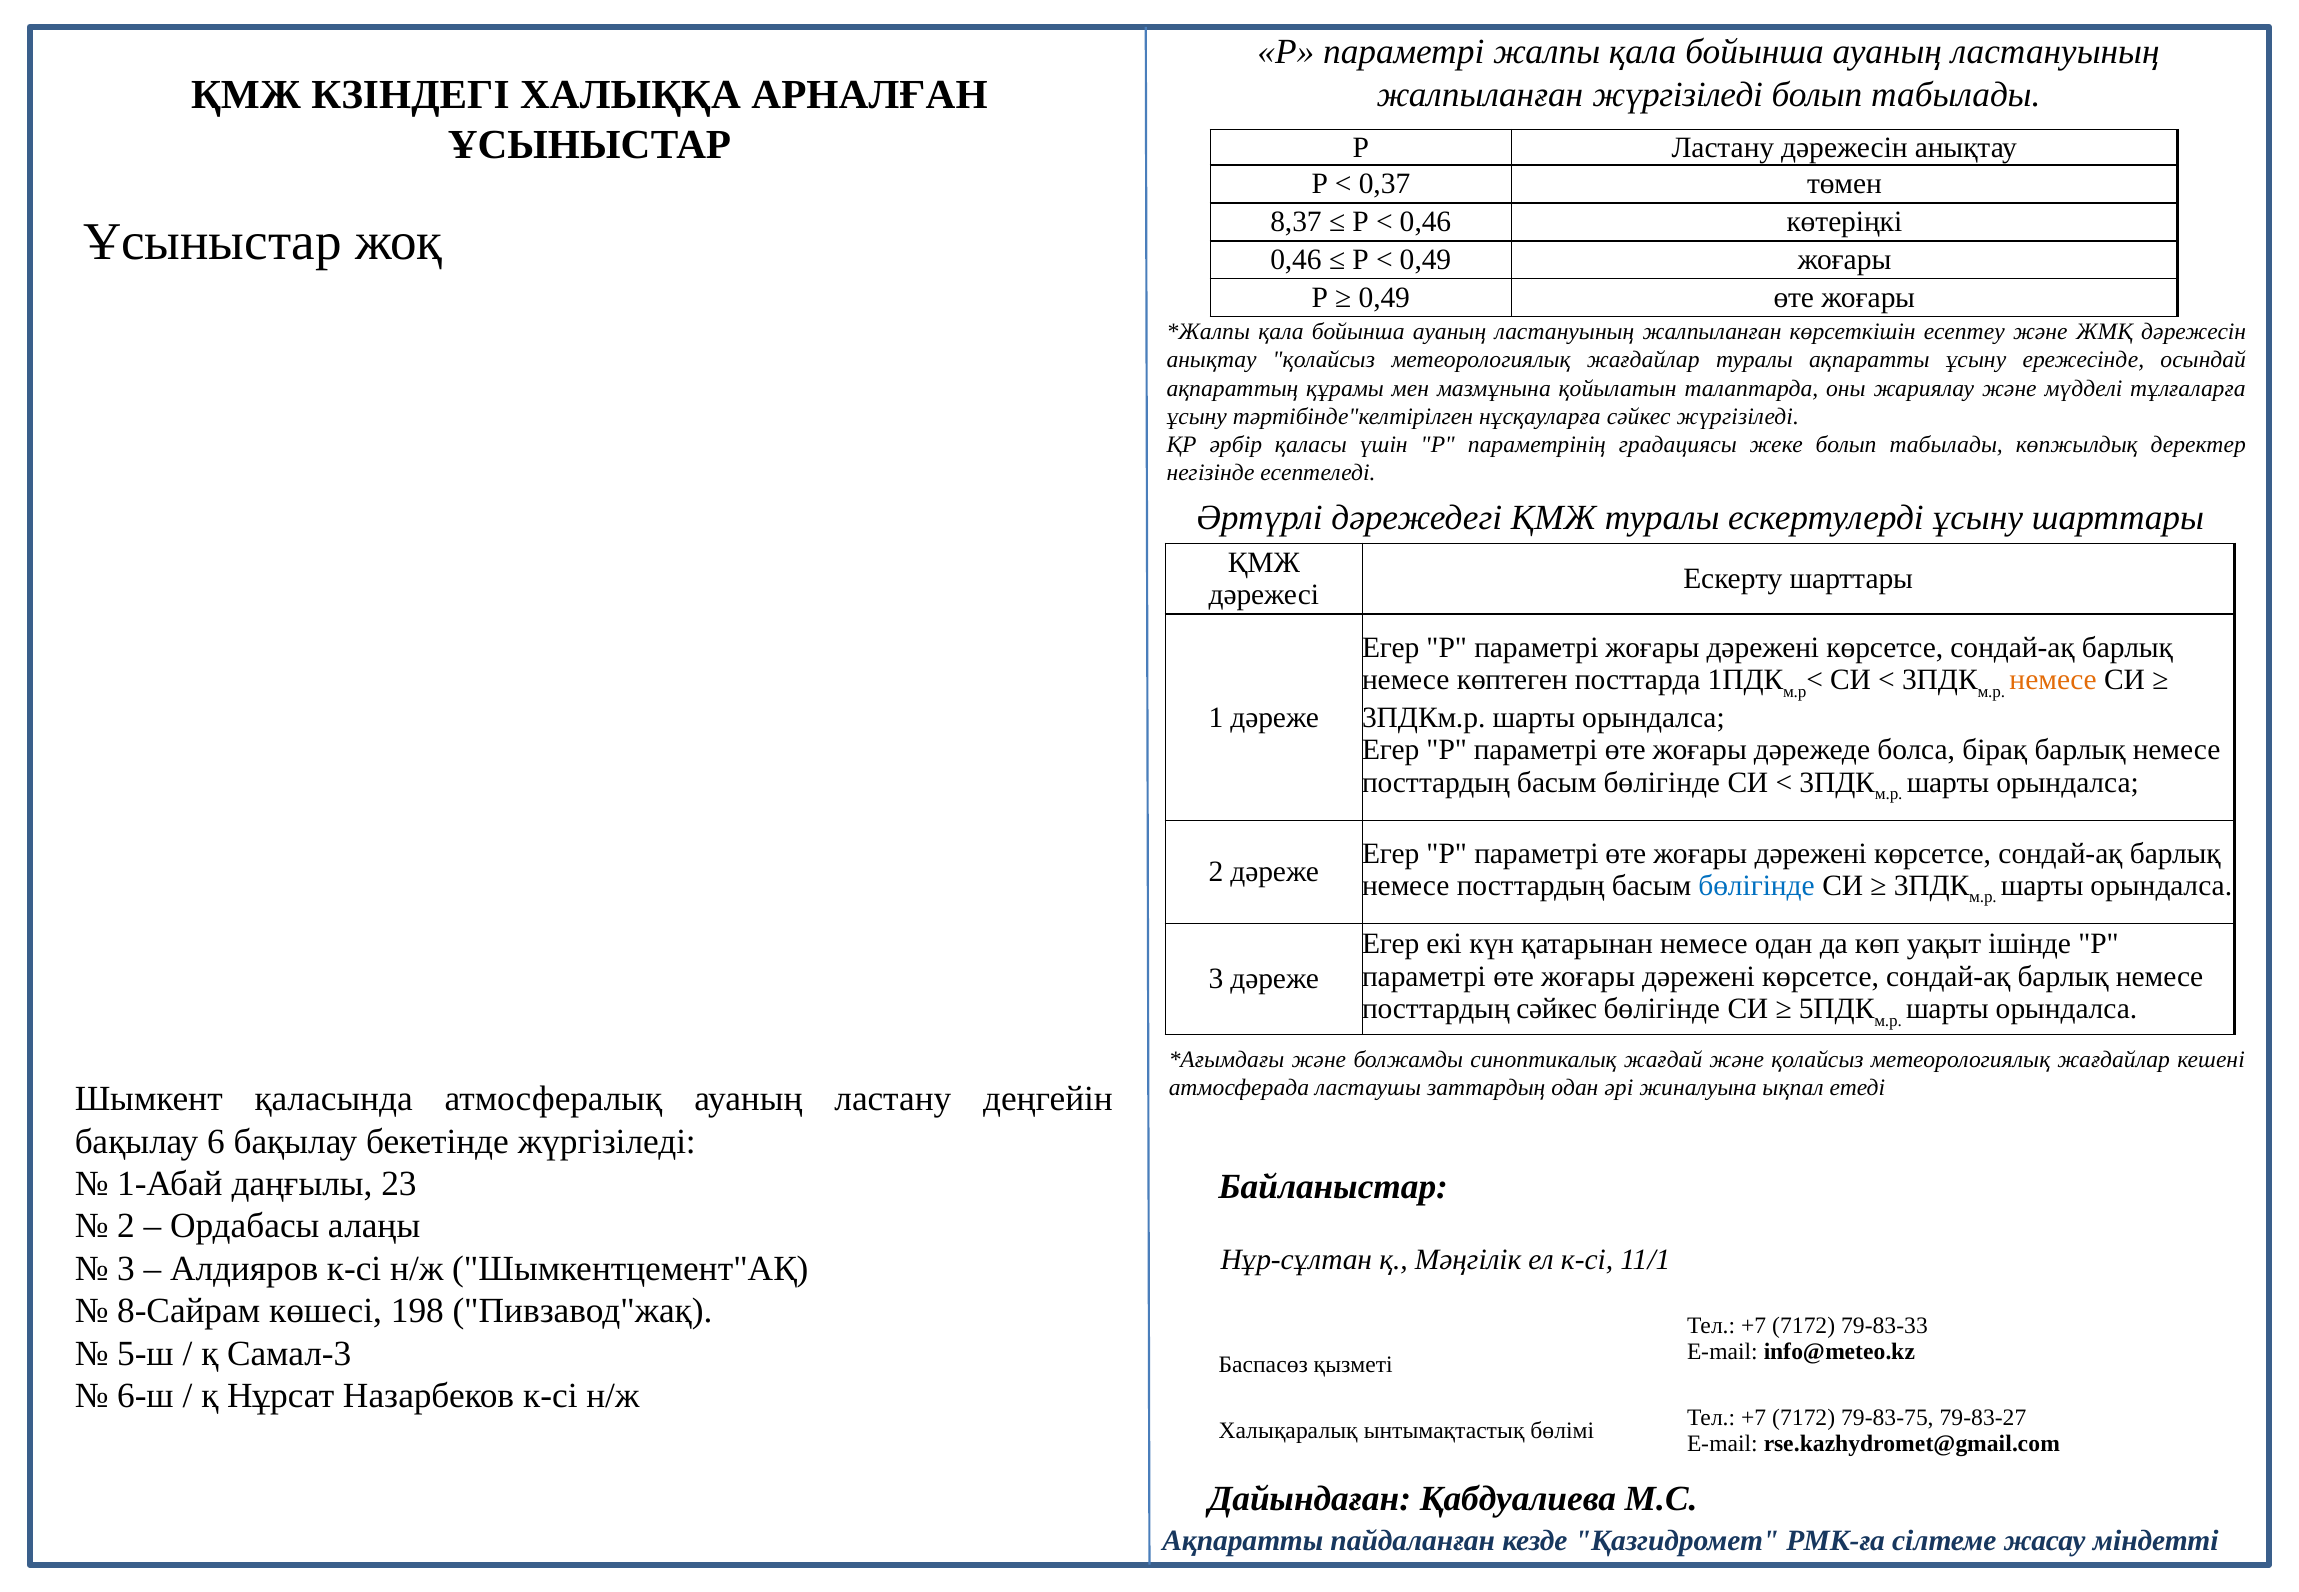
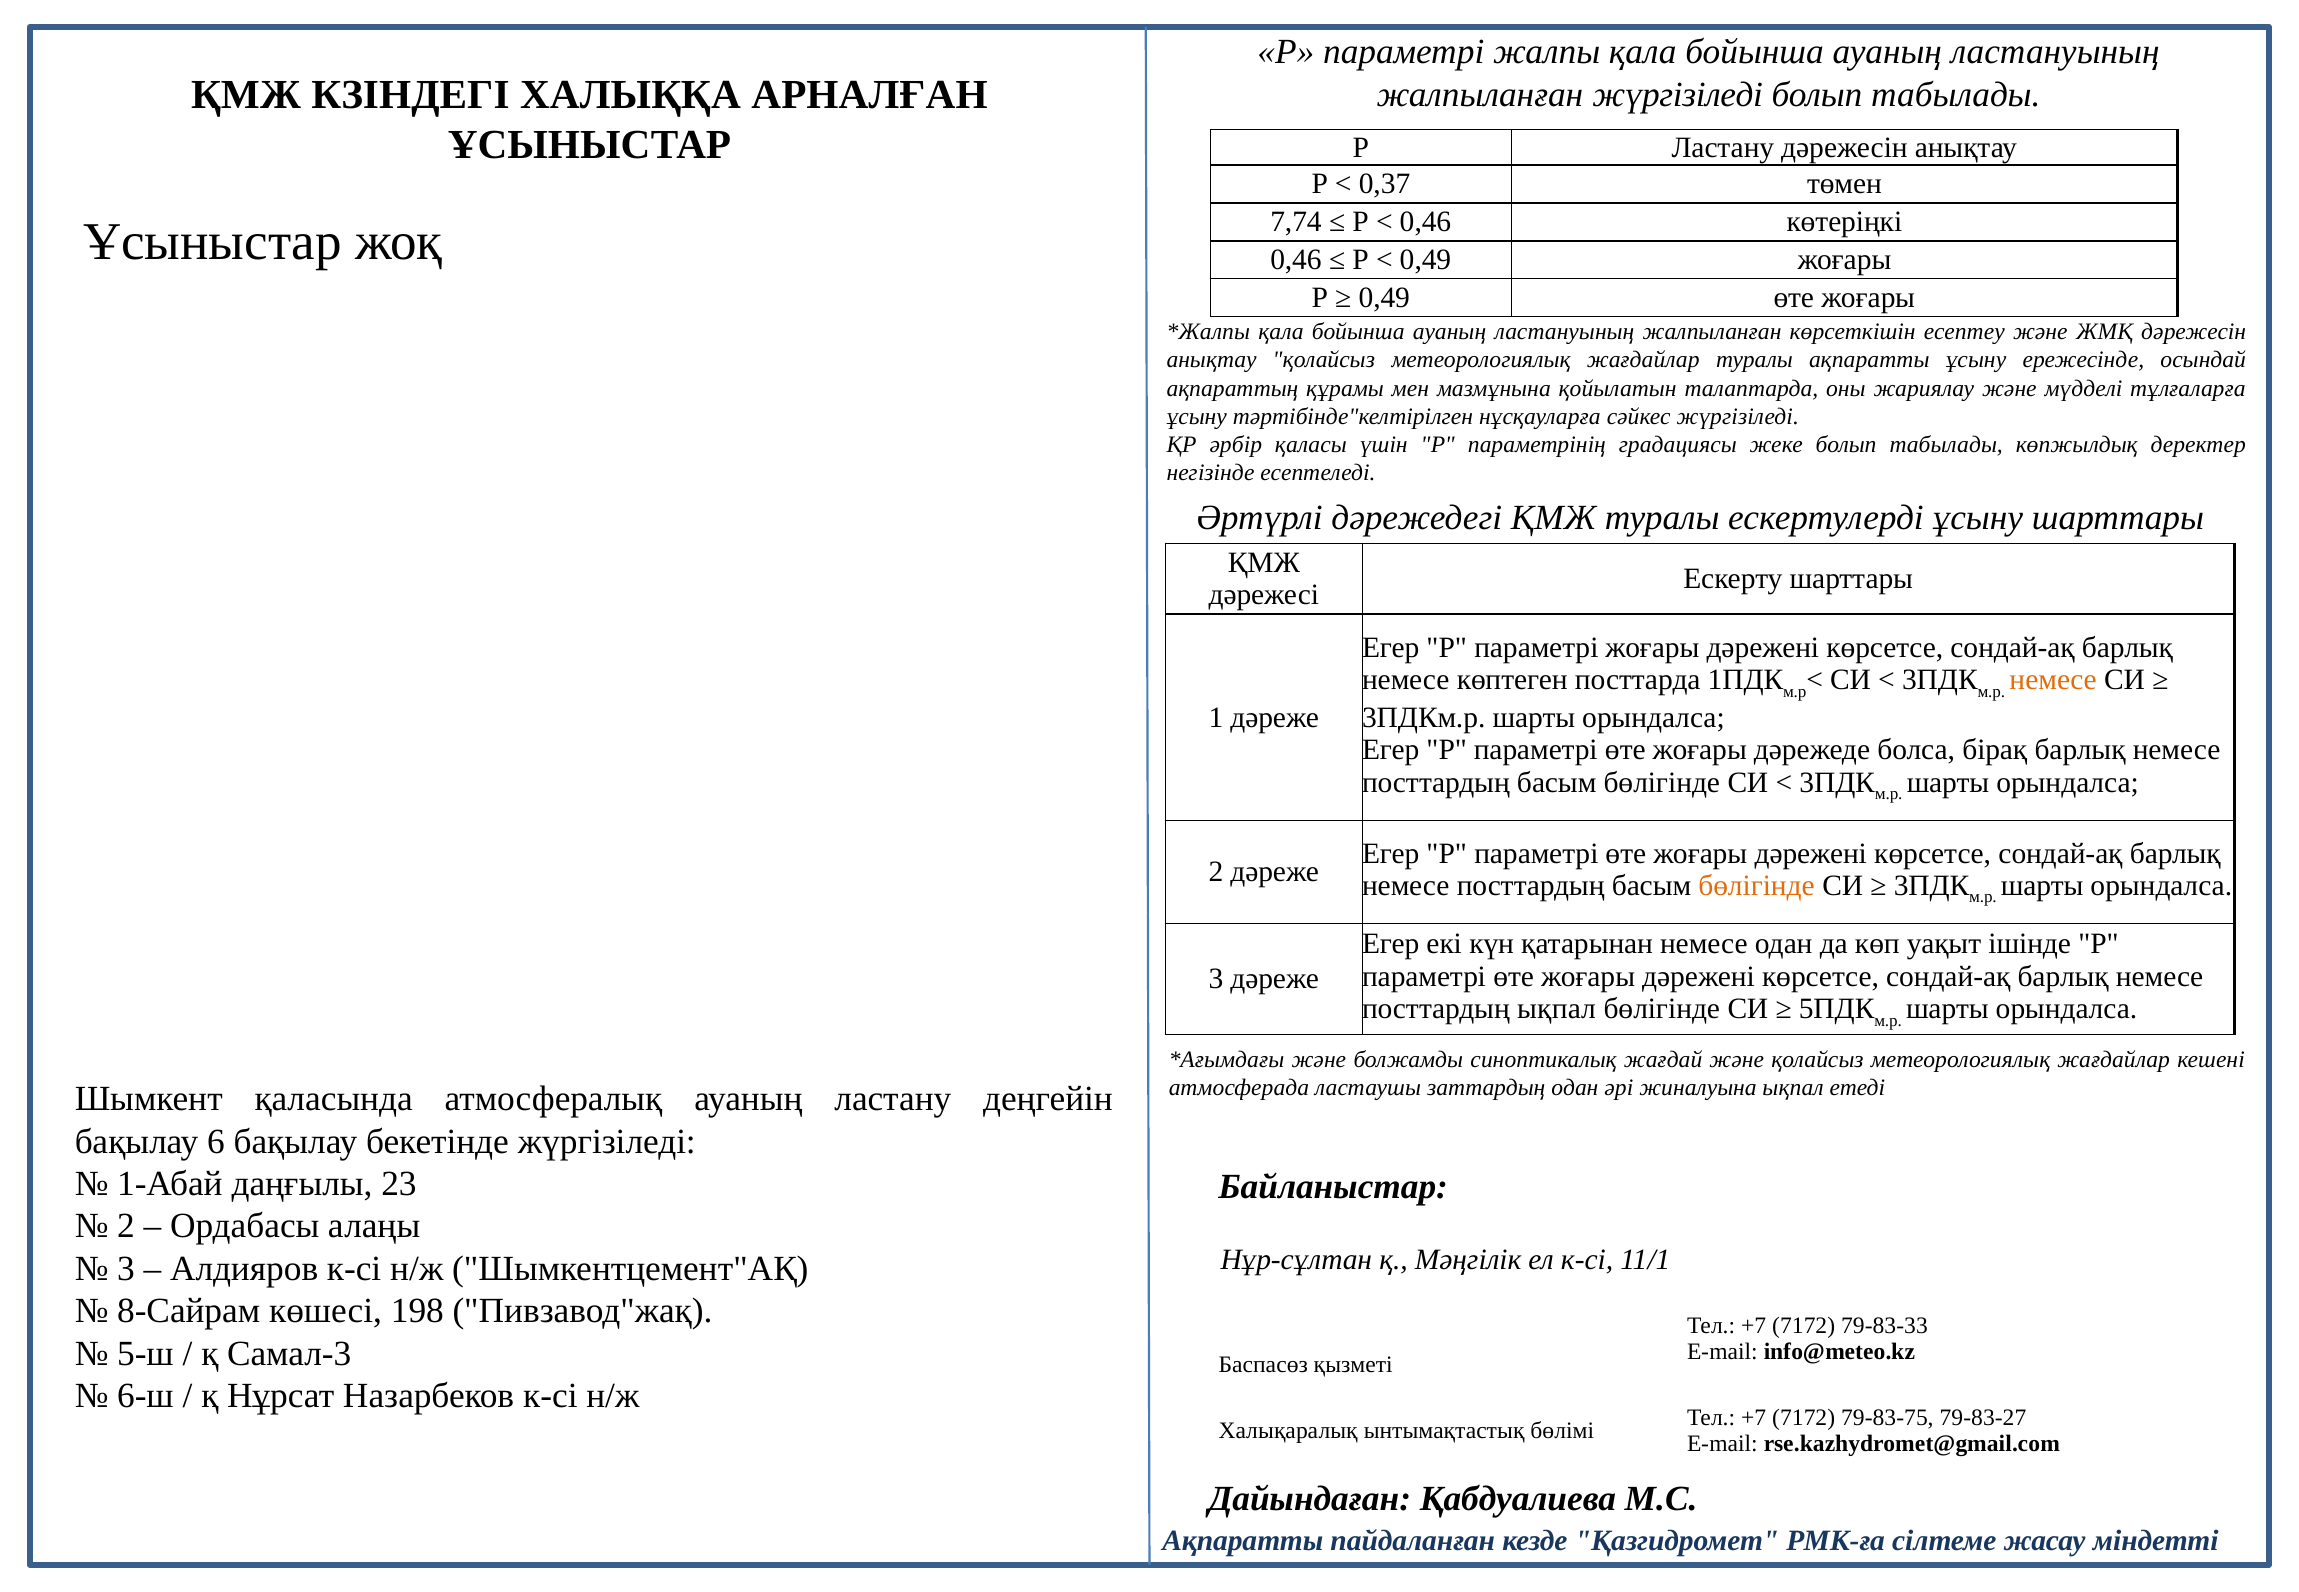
8,37: 8,37 -> 7,74
бөлігінде at (1757, 886) colour: blue -> orange
посттардың сәйкес: сәйкес -> ықпал
